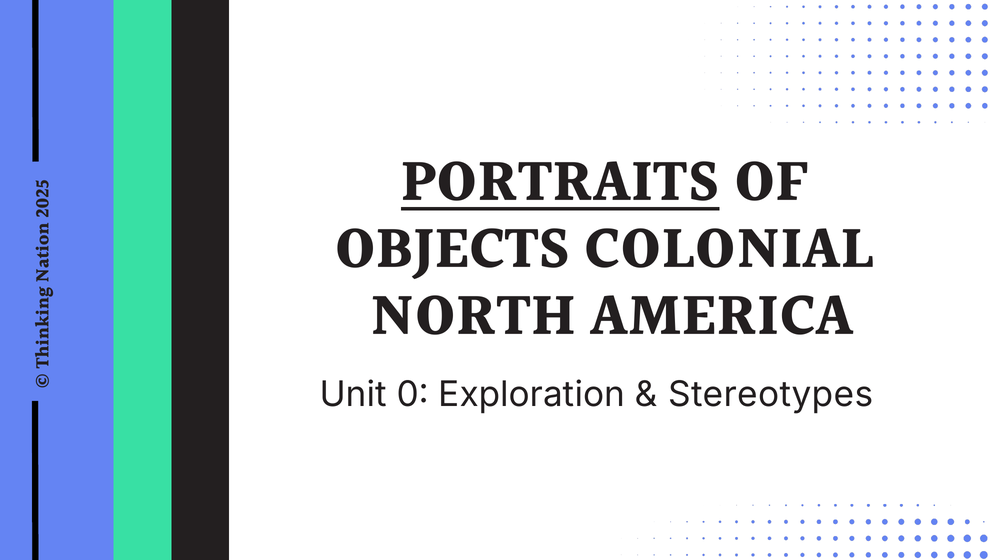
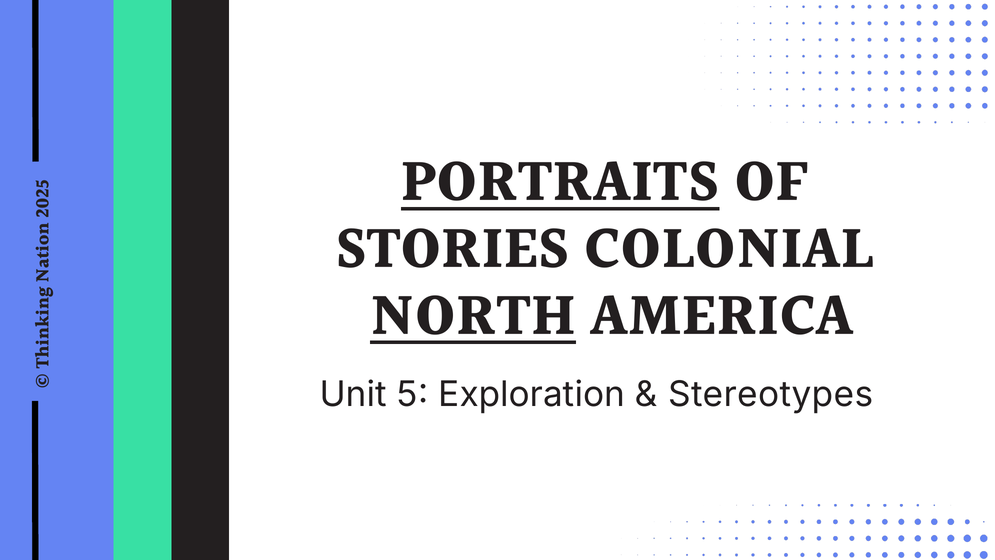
OBJECTS: OBJECTS -> STORIES
NORTH underline: none -> present
Unit 0: 0 -> 5
